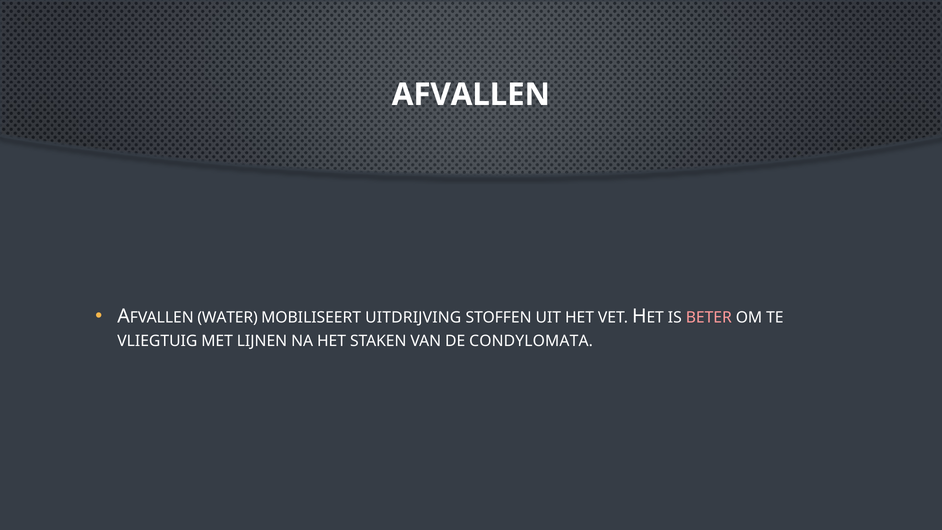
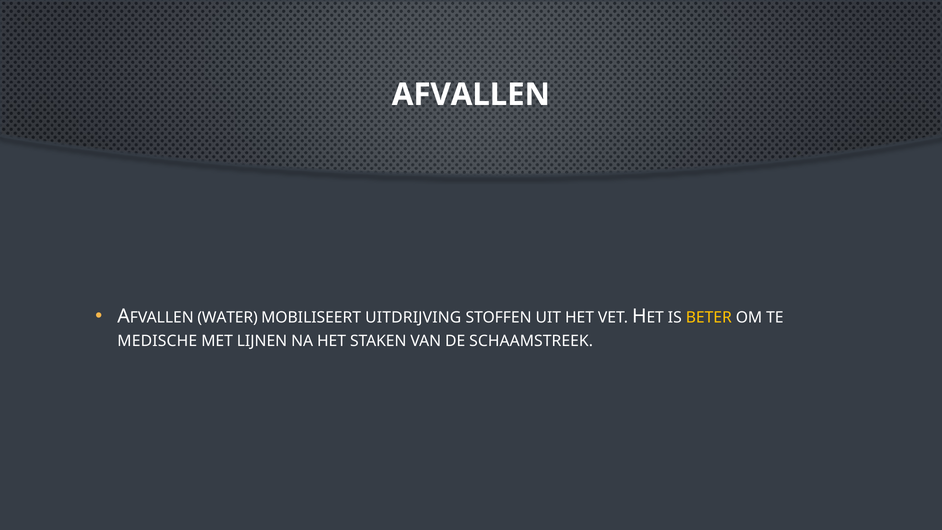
BETER colour: pink -> yellow
VLIEGTUIG: VLIEGTUIG -> MEDISCHE
CONDYLOMATA: CONDYLOMATA -> SCHAAMSTREEK
